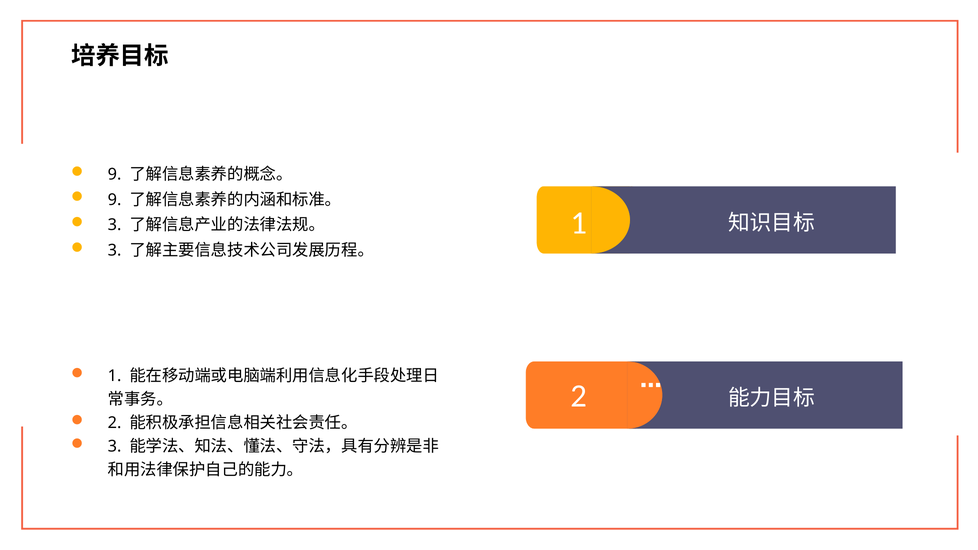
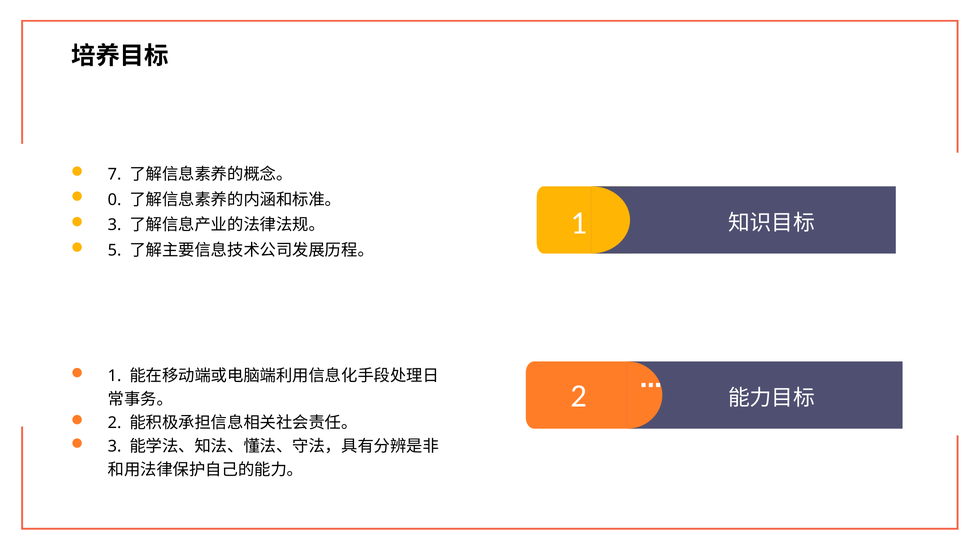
9 at (115, 174): 9 -> 7
9 at (115, 200): 9 -> 0
3 at (115, 251): 3 -> 5
